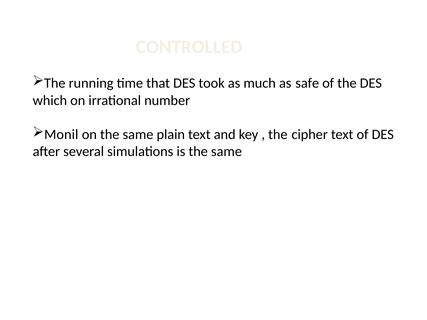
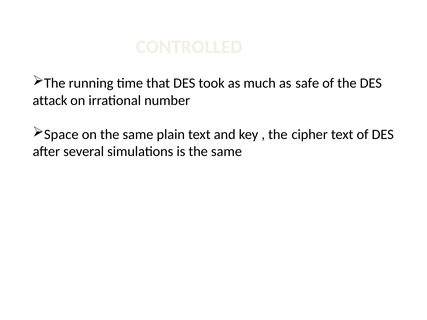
which: which -> attack
Monil: Monil -> Space
